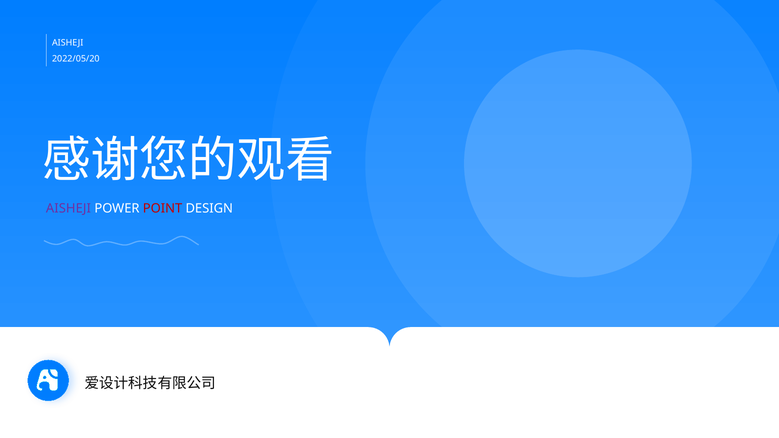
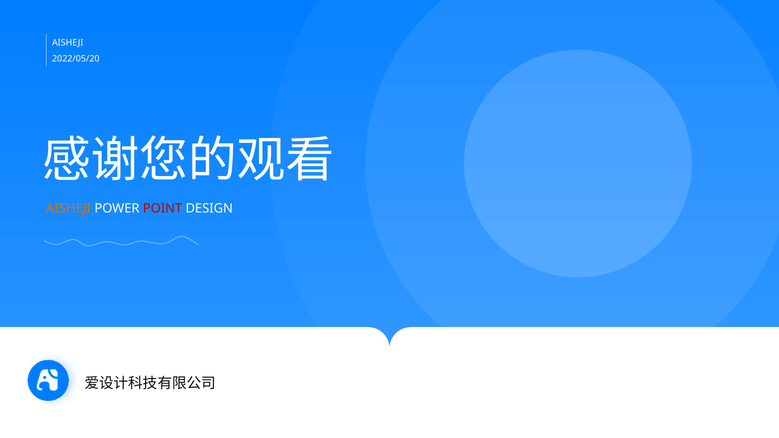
AISHEJI at (68, 209) colour: purple -> orange
